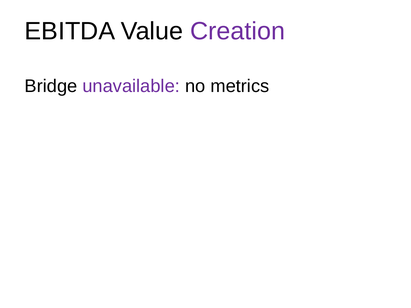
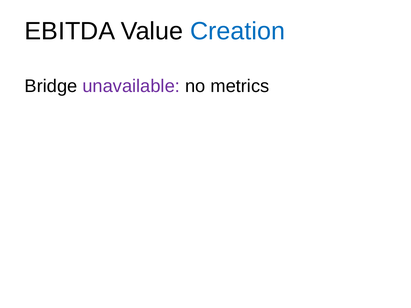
Creation colour: purple -> blue
